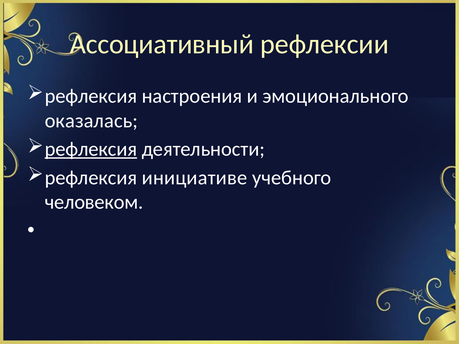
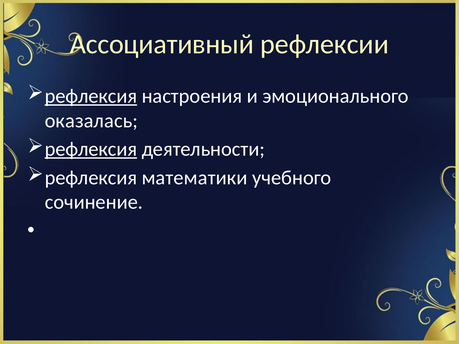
рефлексия at (91, 96) underline: none -> present
инициативе: инициативе -> математики
человеком: человеком -> сочинение
